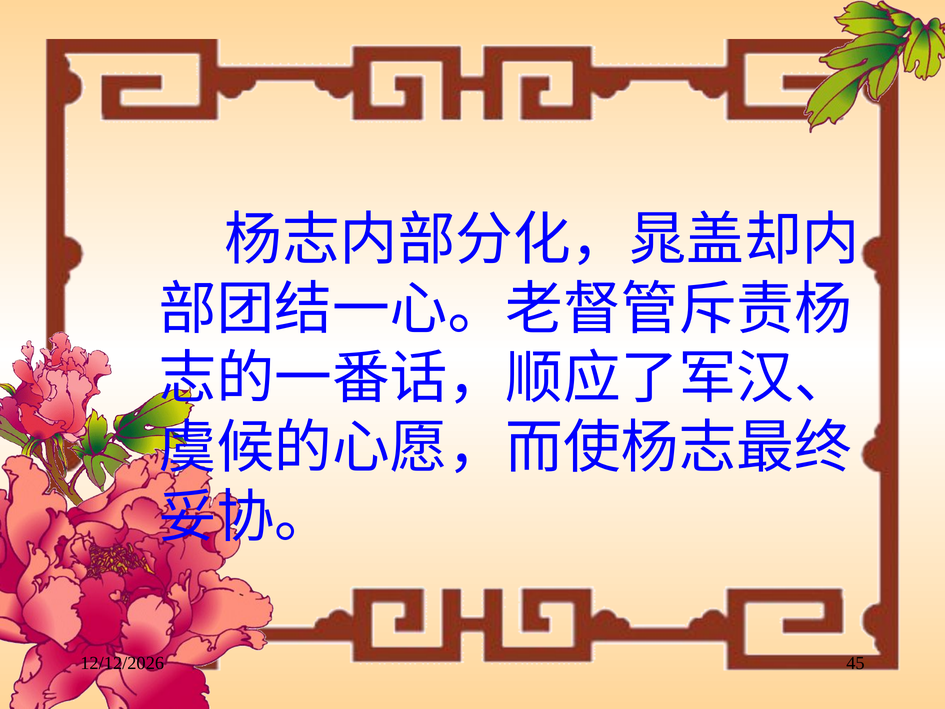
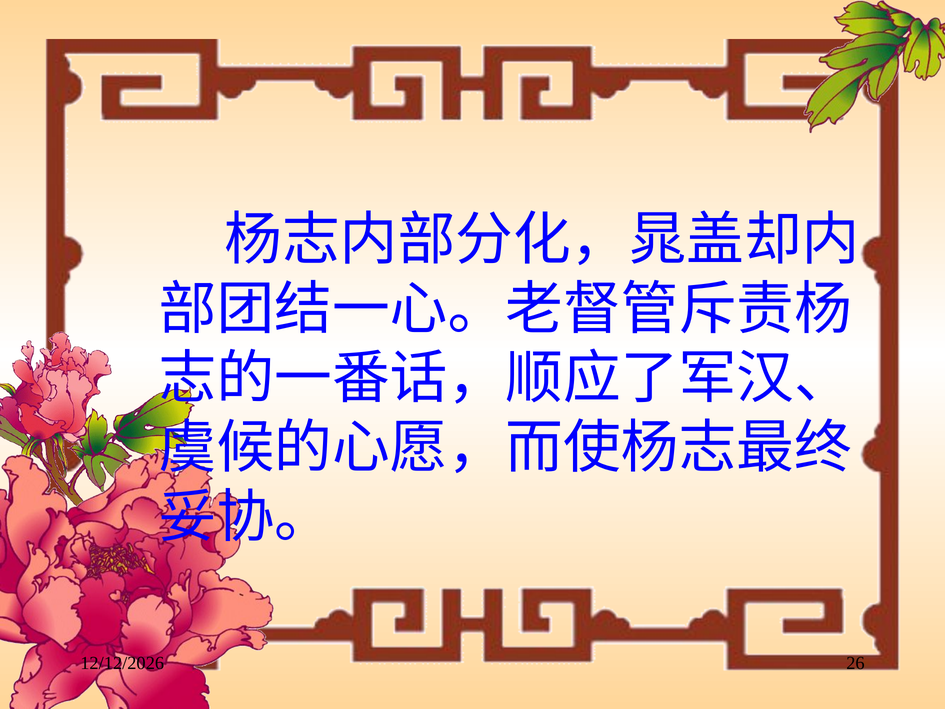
45: 45 -> 26
